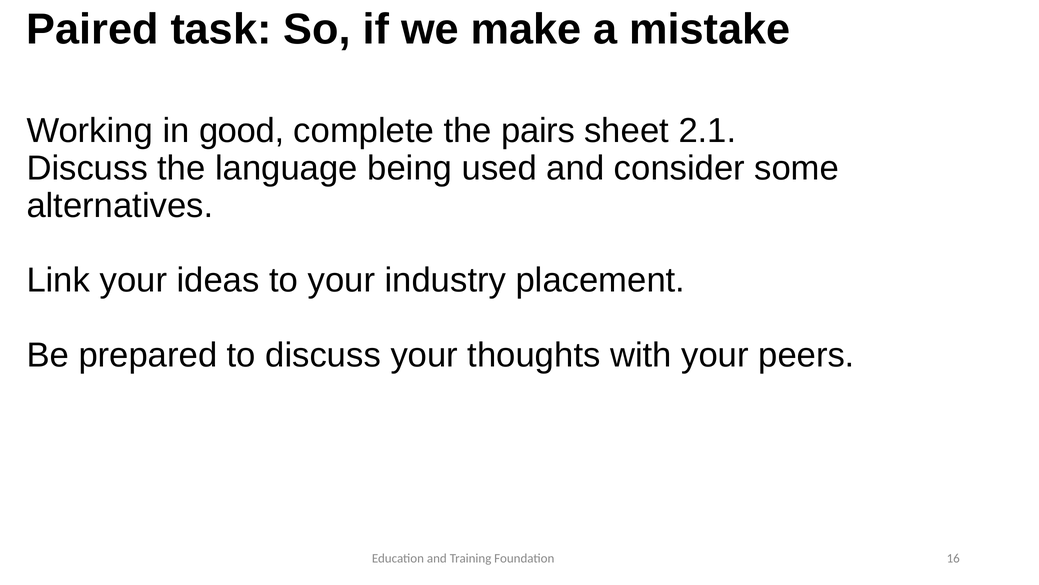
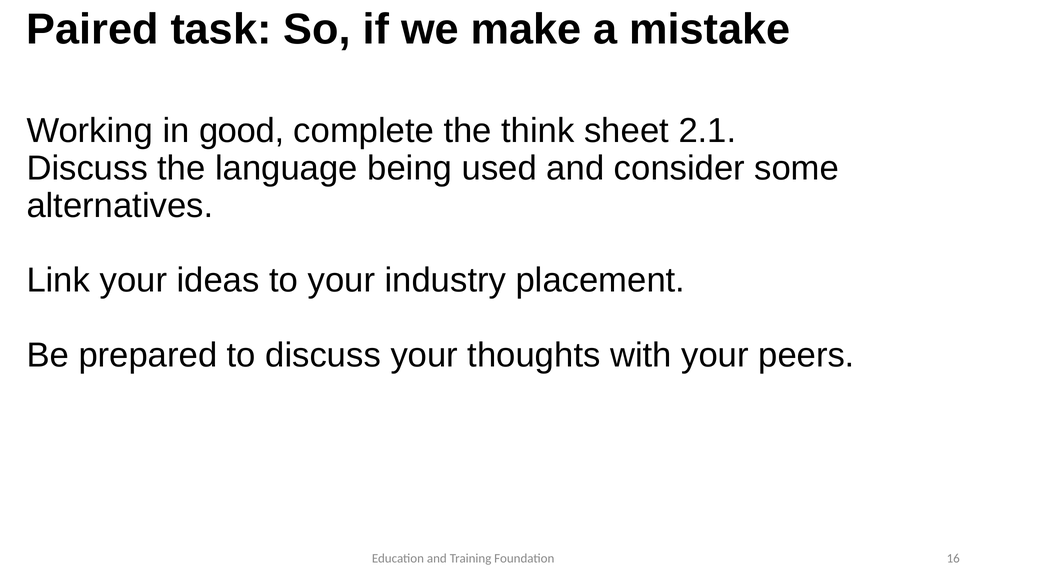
pairs: pairs -> think
